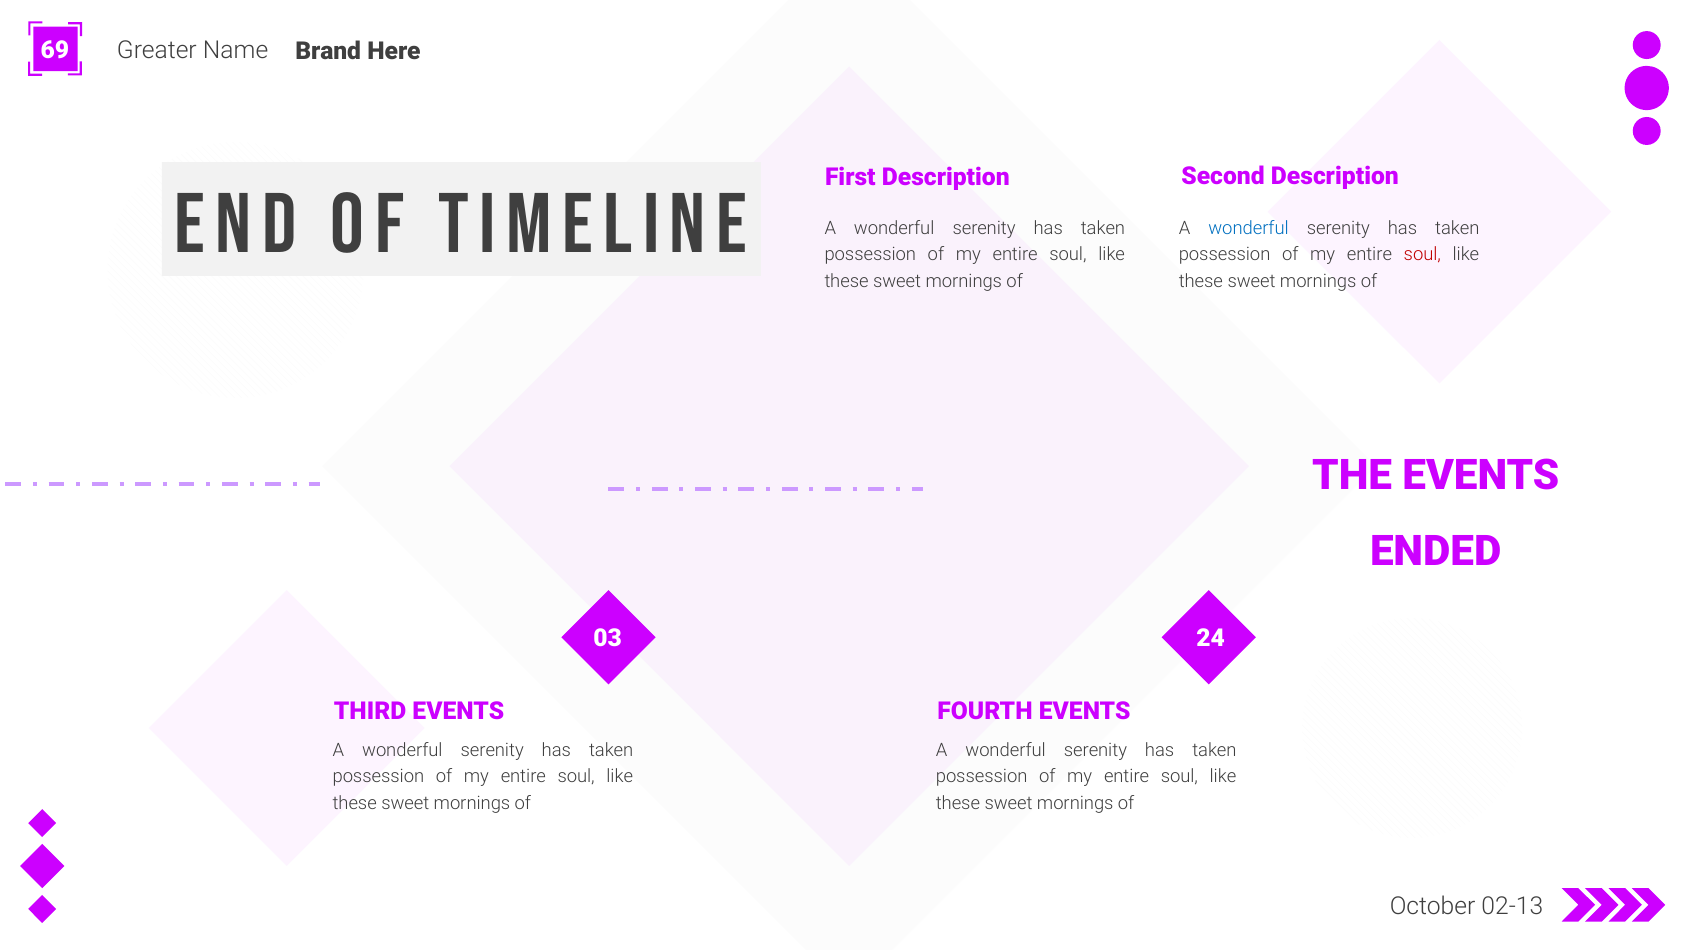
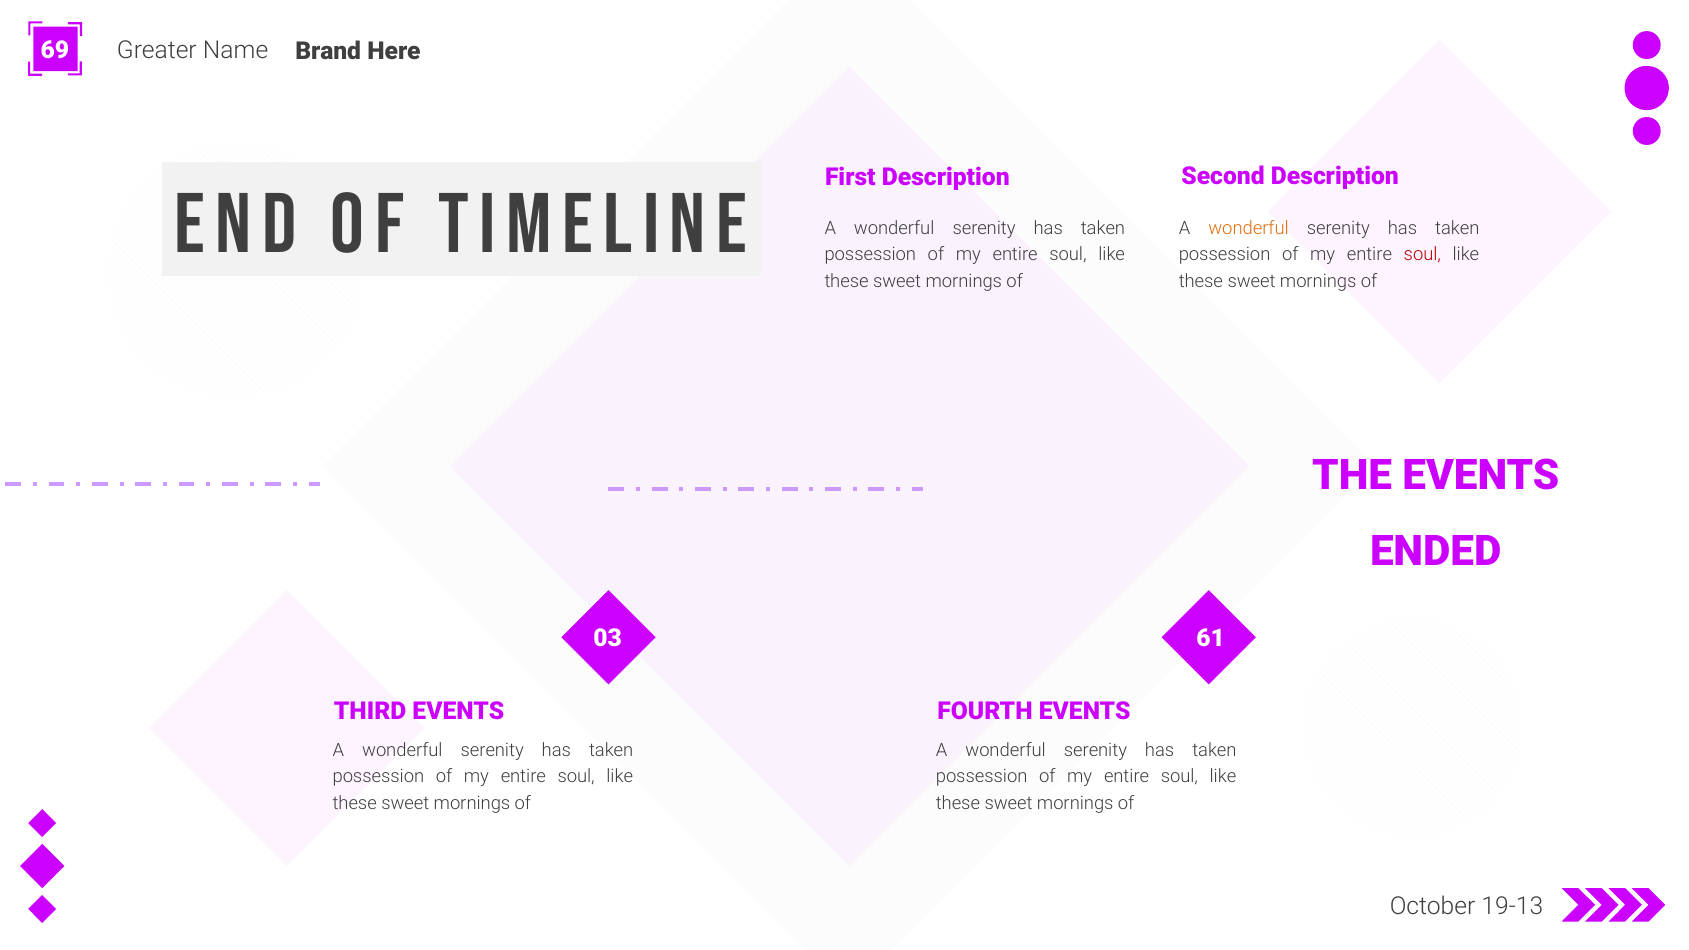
wonderful at (1249, 228) colour: blue -> orange
24: 24 -> 61
02-13: 02-13 -> 19-13
